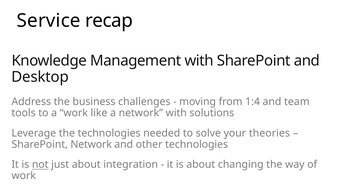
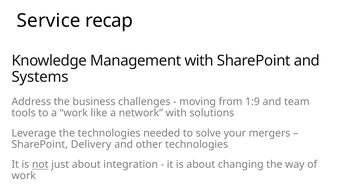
Desktop: Desktop -> Systems
1:4: 1:4 -> 1:9
theories: theories -> mergers
SharePoint Network: Network -> Delivery
